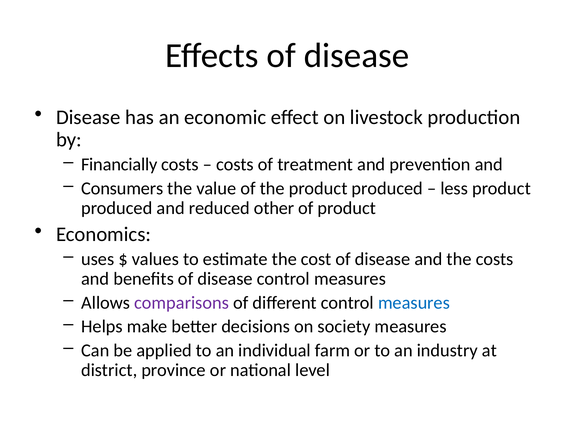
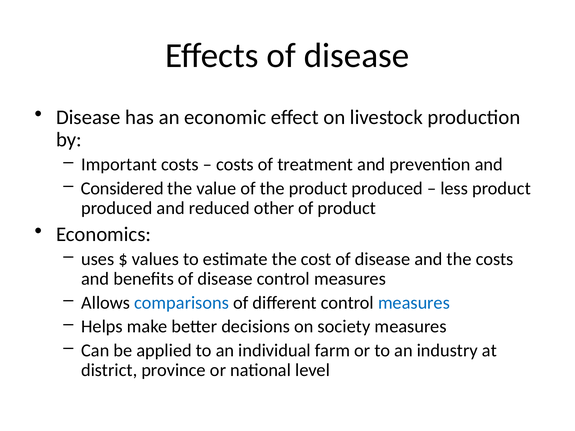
Financially: Financially -> Important
Consumers: Consumers -> Considered
comparisons colour: purple -> blue
